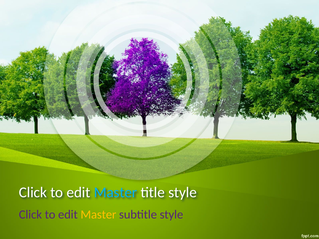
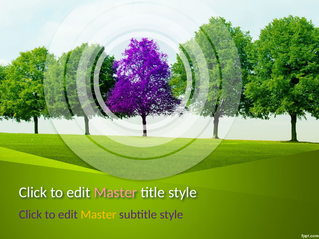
Master at (115, 193) colour: light blue -> pink
